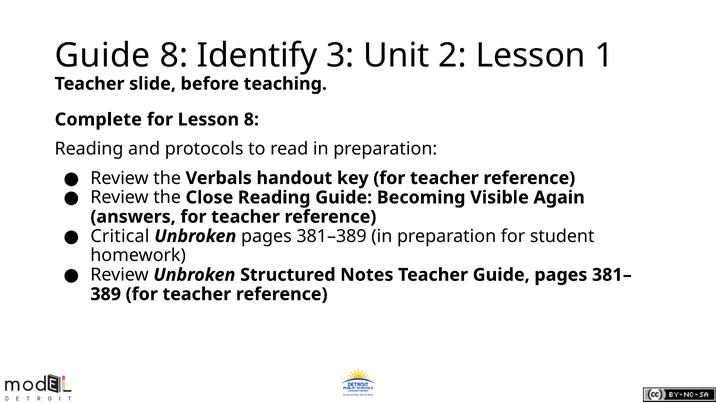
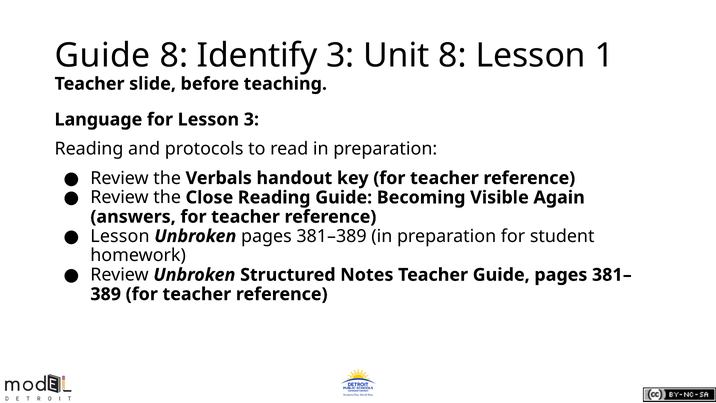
Unit 2: 2 -> 8
Complete: Complete -> Language
Lesson 8: 8 -> 3
Critical at (120, 236): Critical -> Lesson
